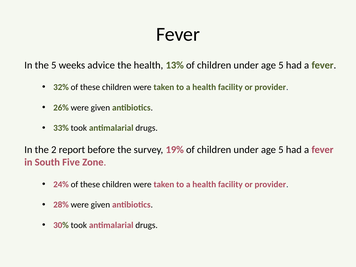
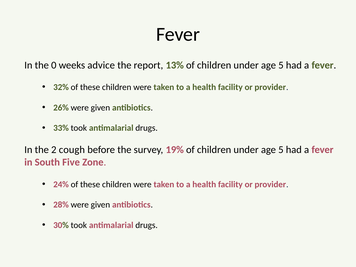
the 5: 5 -> 0
the health: health -> report
report: report -> cough
